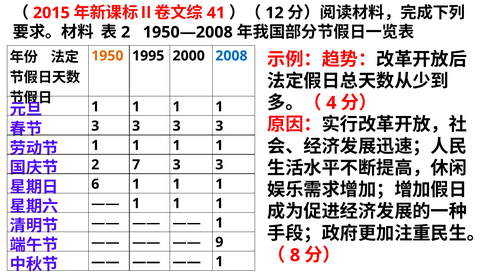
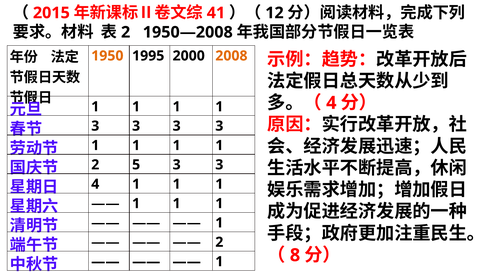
2008 colour: blue -> orange
7: 7 -> 5
6 at (95, 184): 6 -> 4
9 at (219, 242): 9 -> 2
